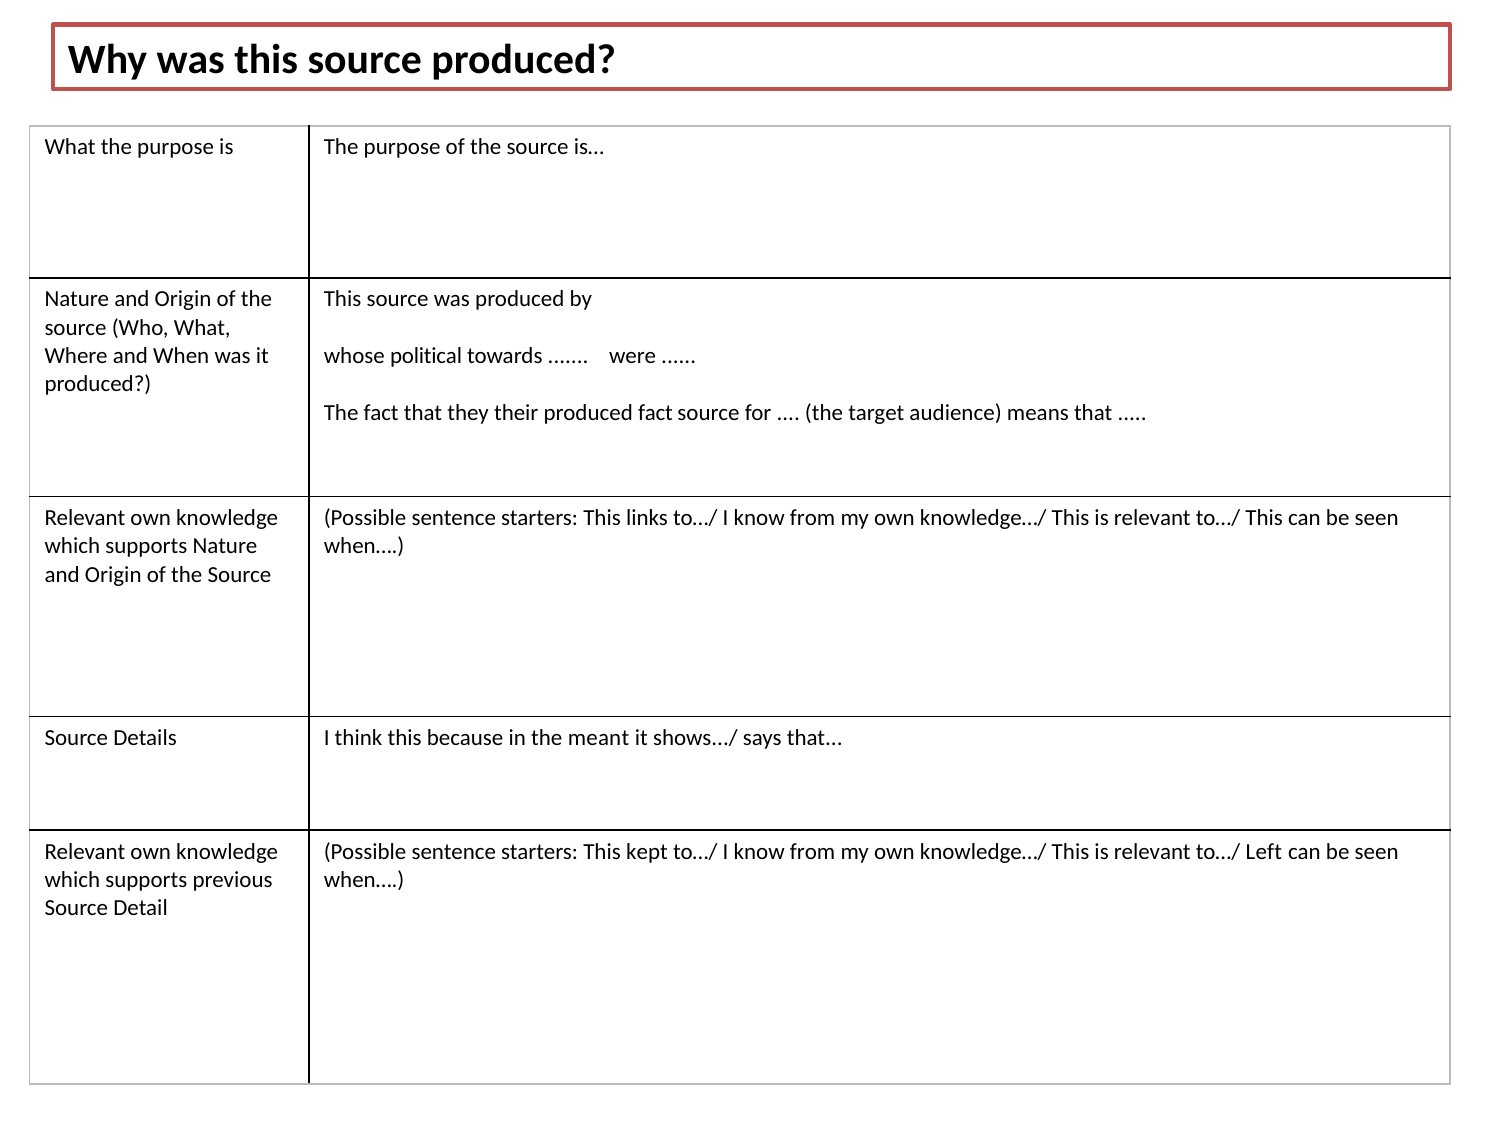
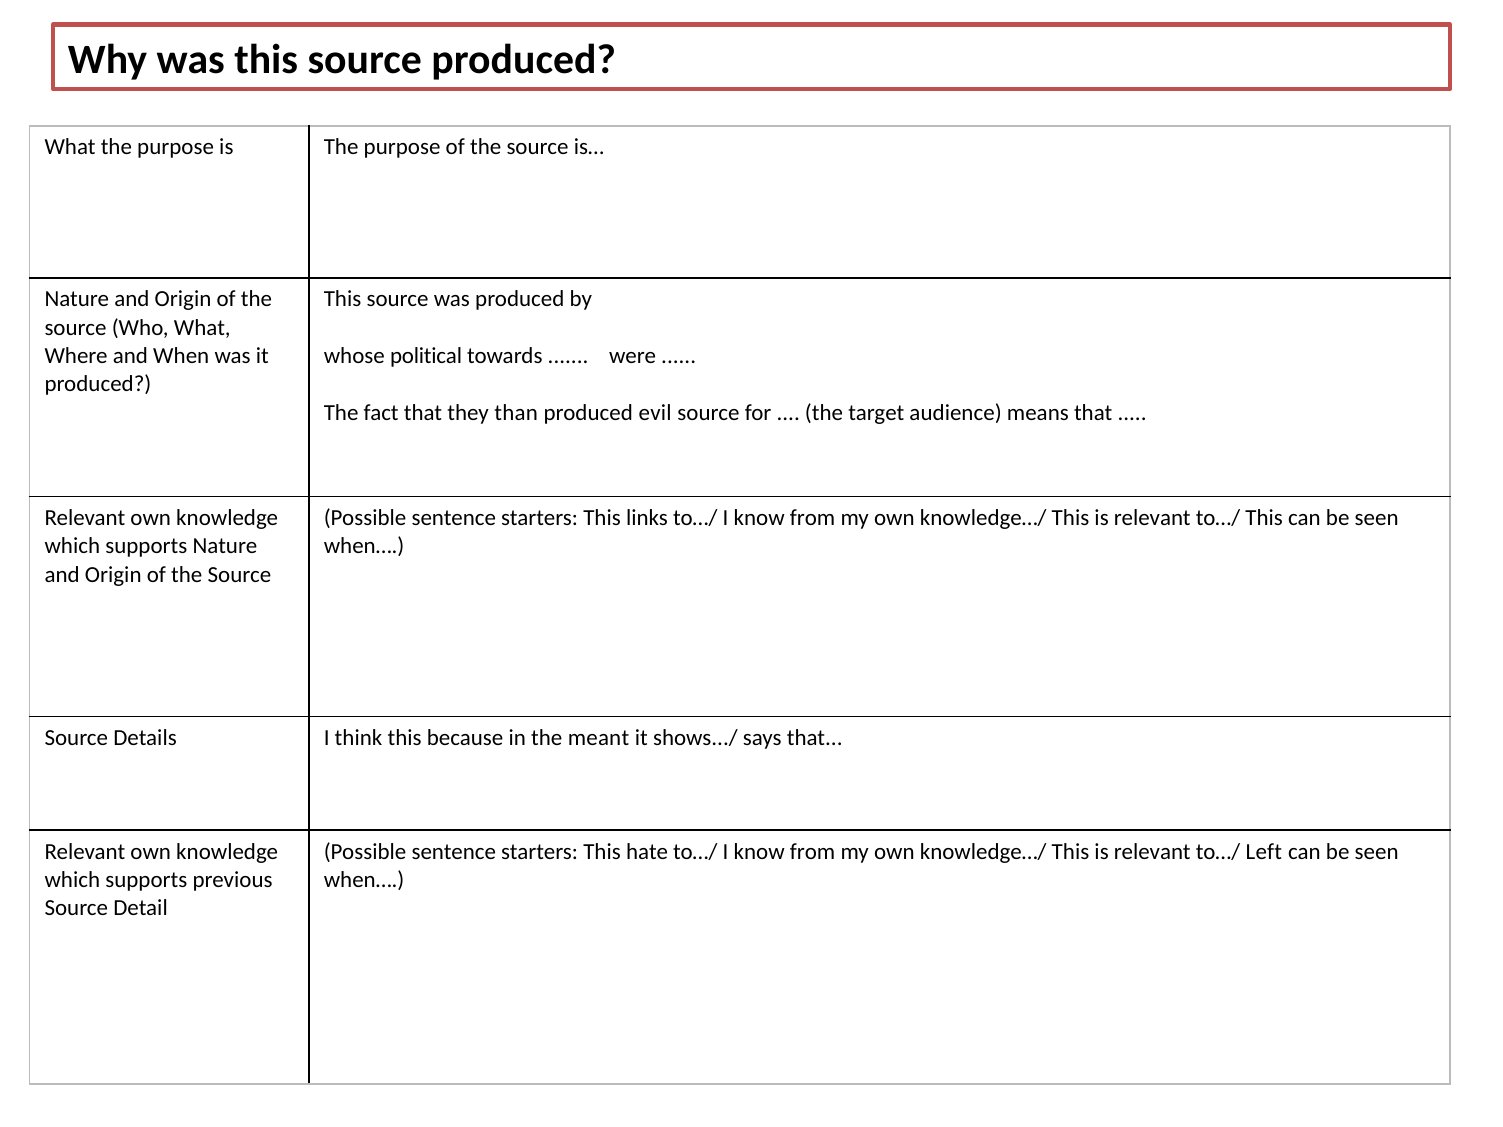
their: their -> than
produced fact: fact -> evil
kept: kept -> hate
